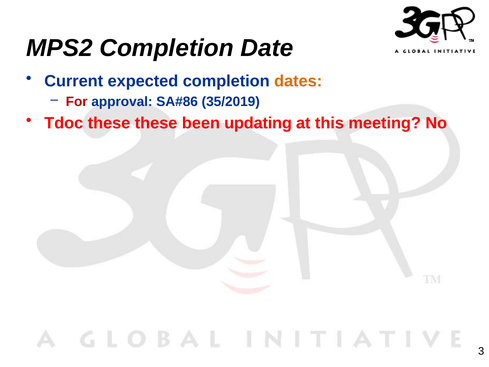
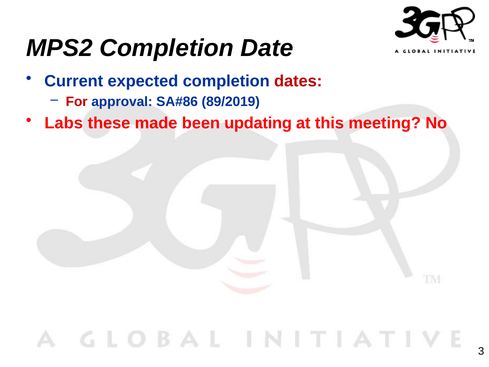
dates colour: orange -> red
35/2019: 35/2019 -> 89/2019
Tdoc: Tdoc -> Labs
these these: these -> made
